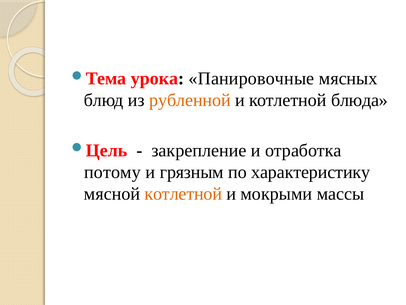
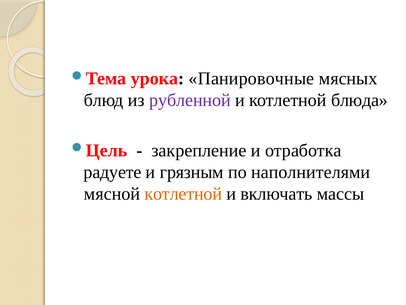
рубленной colour: orange -> purple
потому: потому -> радуете
характеристику: характеристику -> наполнителями
мокрыми: мокрыми -> включать
